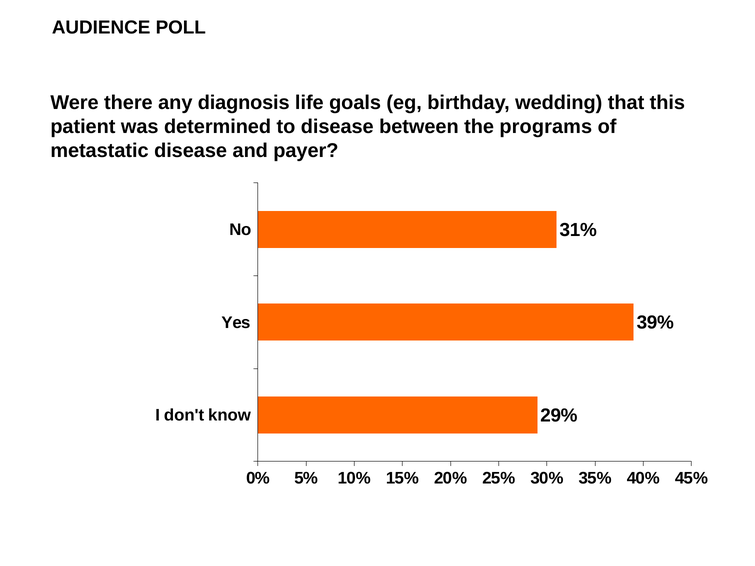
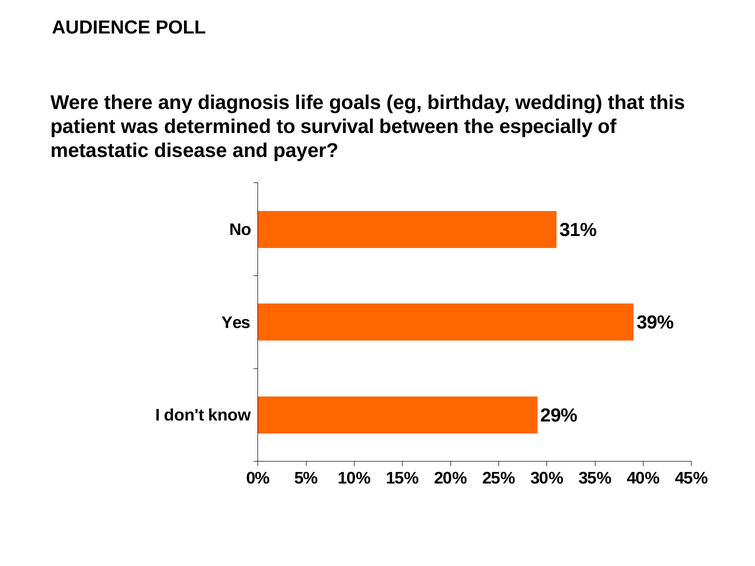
to disease: disease -> survival
programs: programs -> especially
